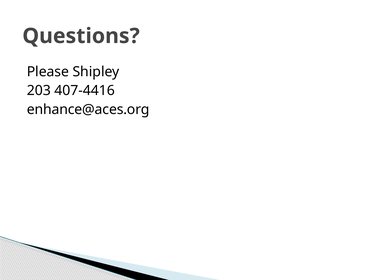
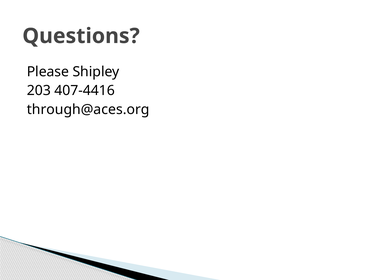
enhance@aces.org: enhance@aces.org -> through@aces.org
